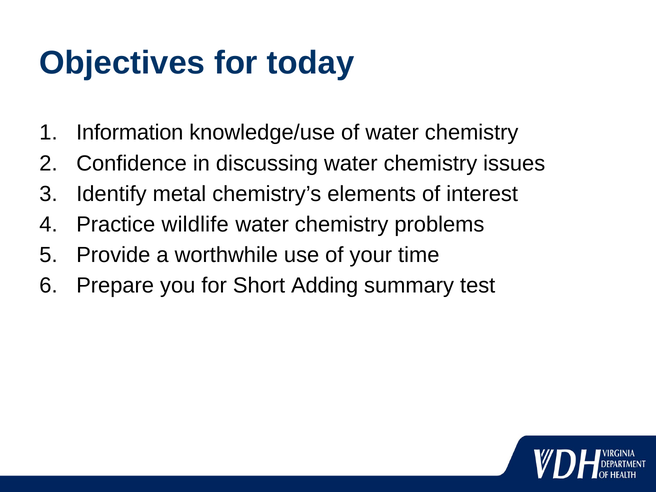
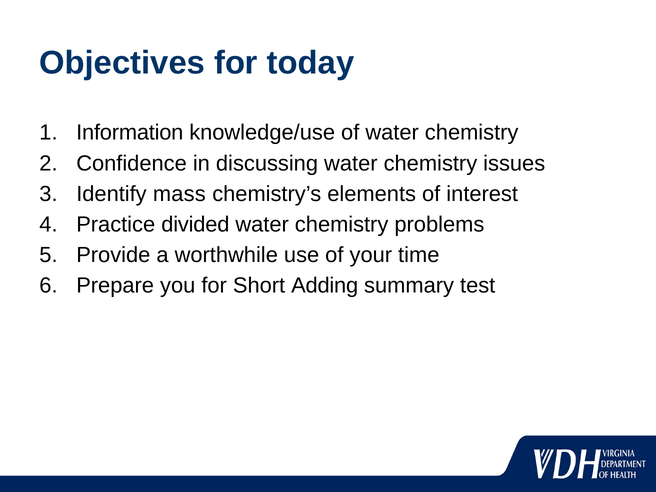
metal: metal -> mass
wildlife: wildlife -> divided
